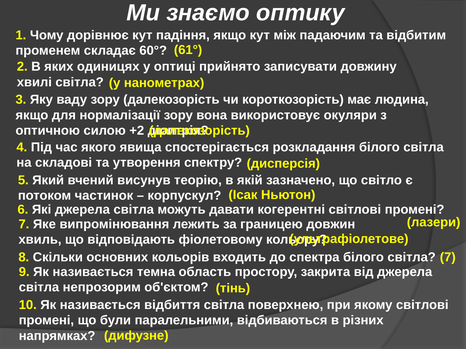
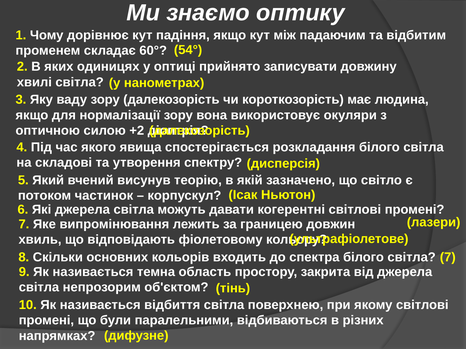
61°: 61° -> 54°
